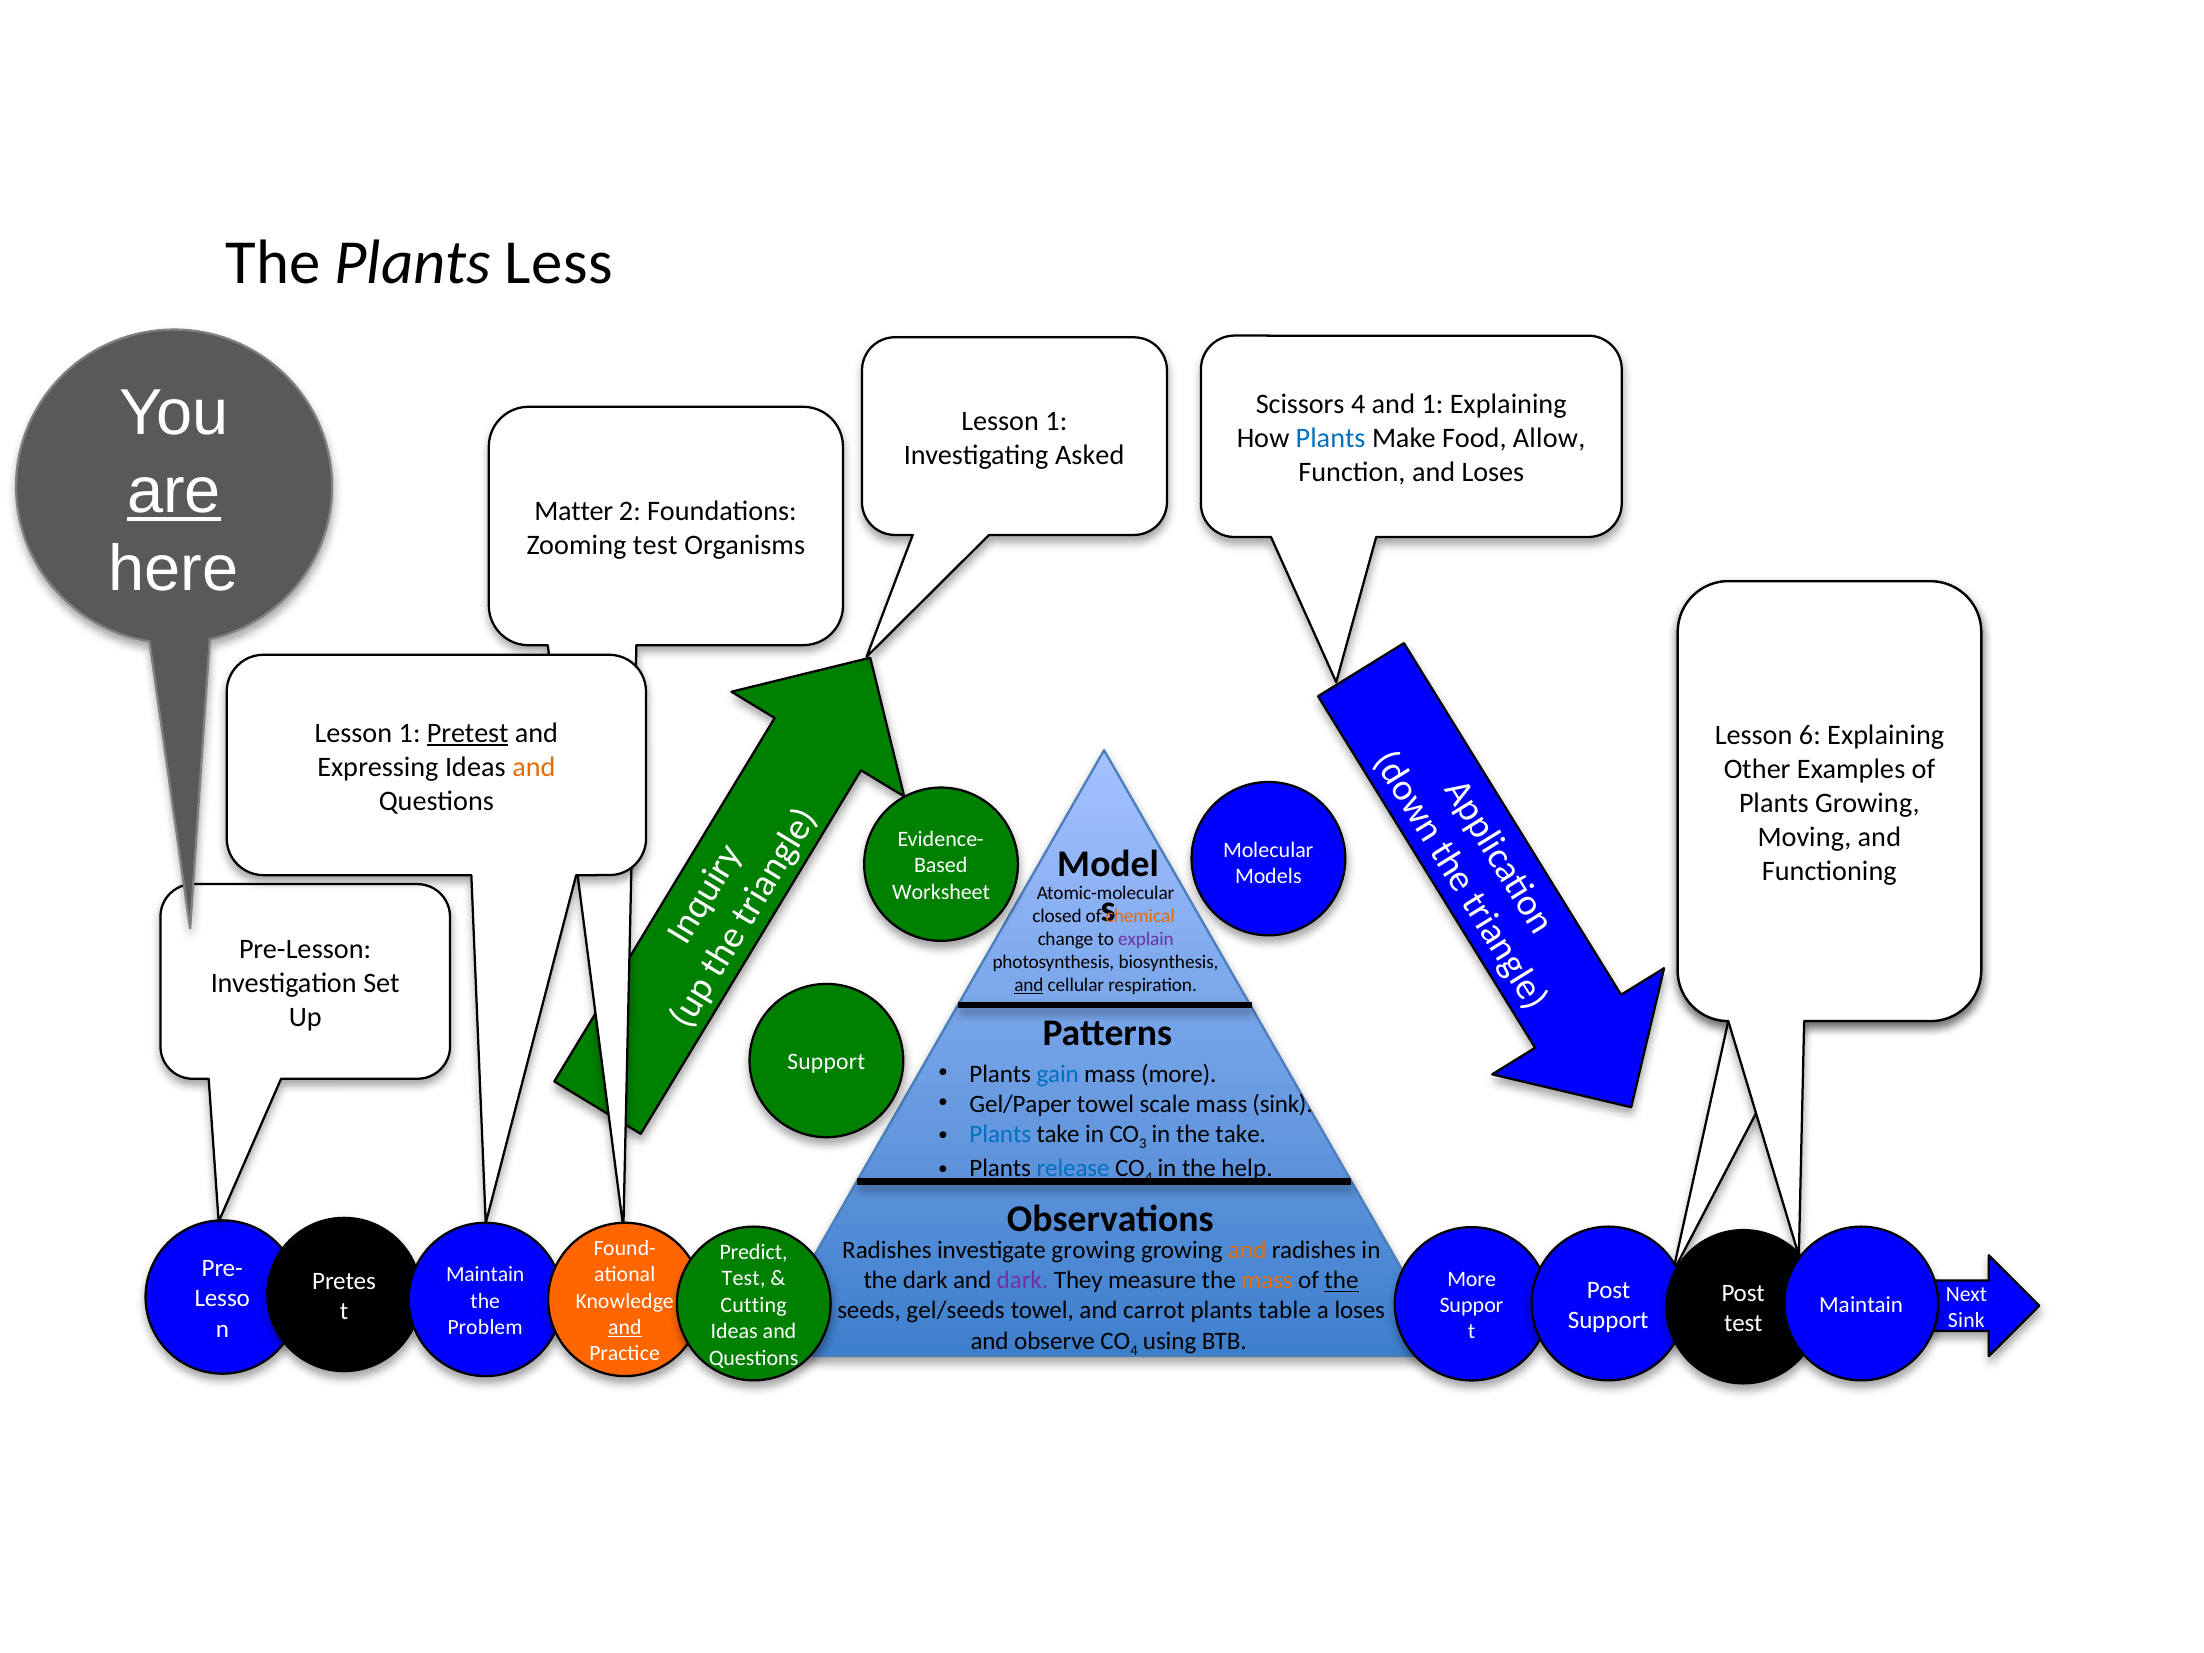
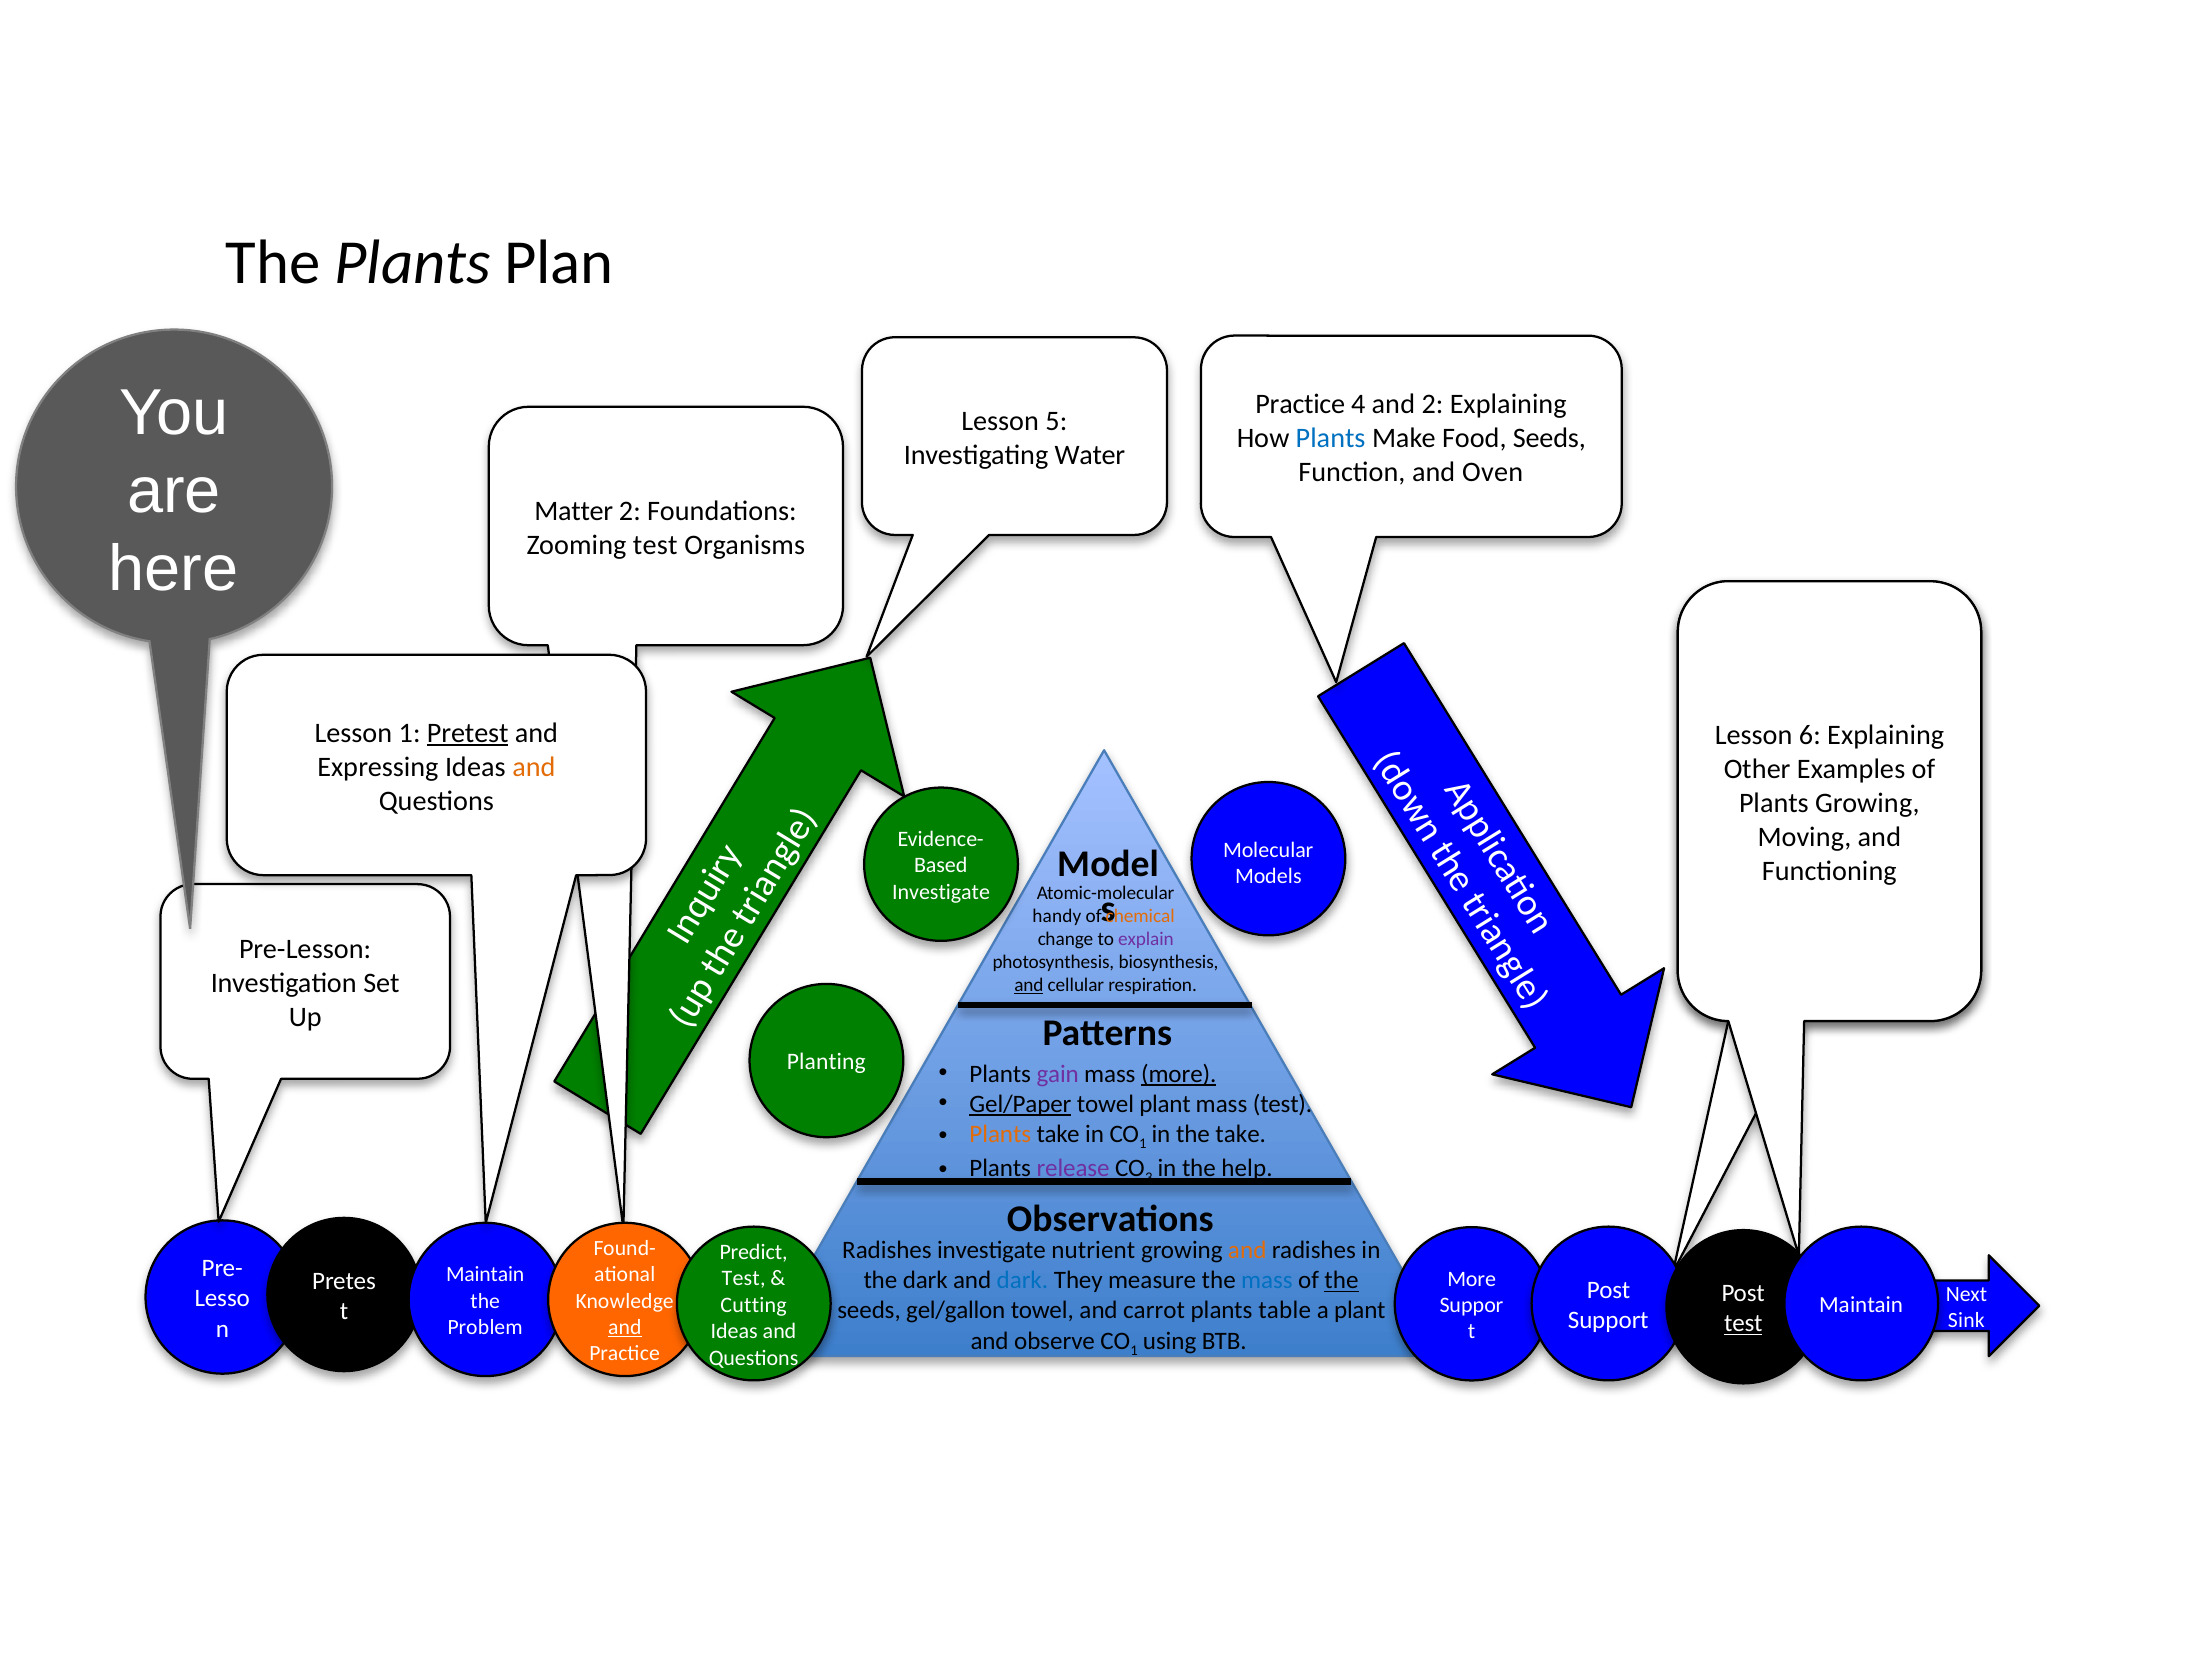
Less: Less -> Plan
Scissors at (1300, 404): Scissors -> Practice
and 1: 1 -> 2
1 at (1056, 421): 1 -> 5
Food Allow: Allow -> Seeds
Asked: Asked -> Water
and Loses: Loses -> Oven
are underline: present -> none
Worksheet at (941, 892): Worksheet -> Investigate
closed: closed -> handy
Support at (826, 1062): Support -> Planting
gain colour: blue -> purple
more at (1179, 1074) underline: none -> present
Gel/Paper underline: none -> present
towel scale: scale -> plant
mass sink: sink -> test
Plants at (1000, 1134) colour: blue -> orange
3 at (1143, 1144): 3 -> 1
release colour: blue -> purple
4 at (1149, 1178): 4 -> 3
investigate growing: growing -> nutrient
dark at (1022, 1281) colour: purple -> blue
mass at (1267, 1281) colour: orange -> blue
gel/seeds: gel/seeds -> gel/gallon
a loses: loses -> plant
test at (1743, 1323) underline: none -> present
4 at (1134, 1350): 4 -> 1
